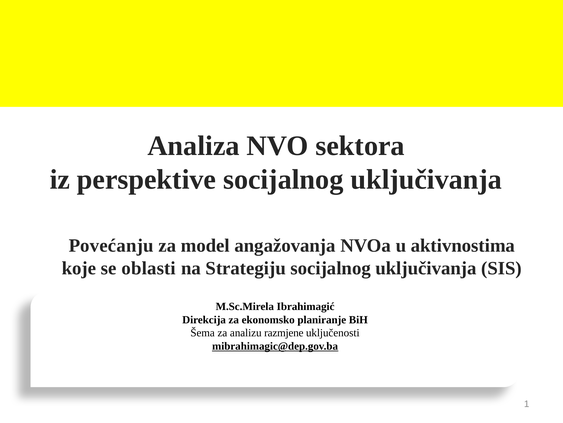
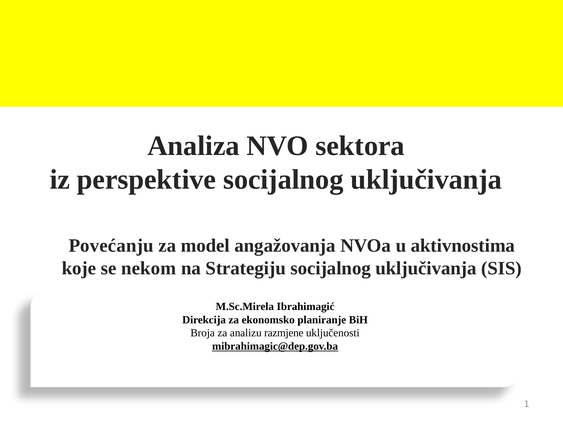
oblasti: oblasti -> nekom
Šema: Šema -> Broja
